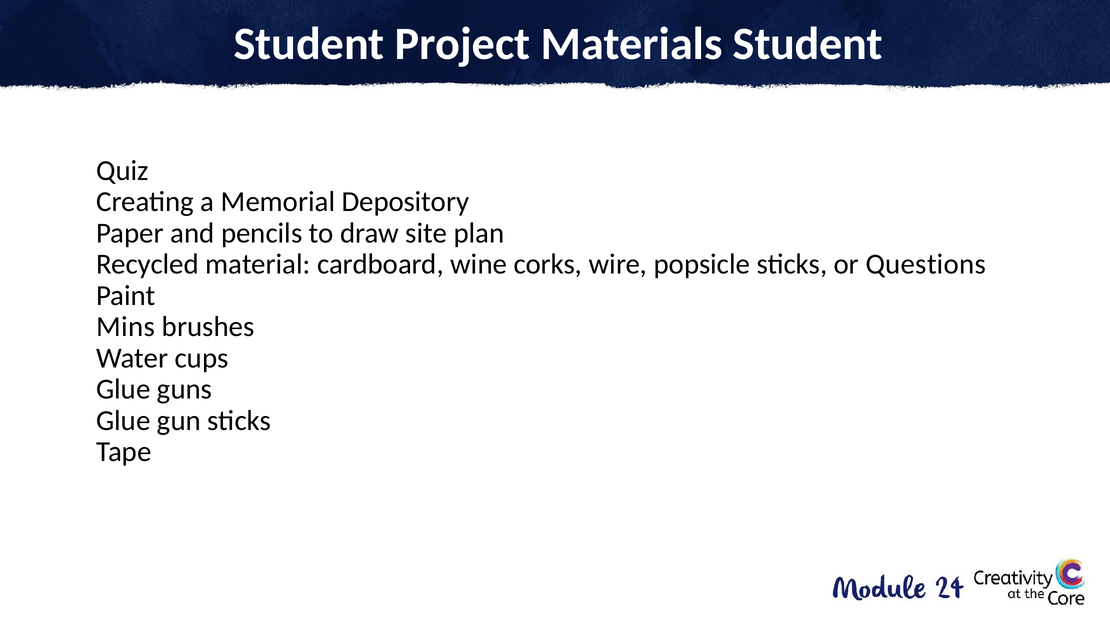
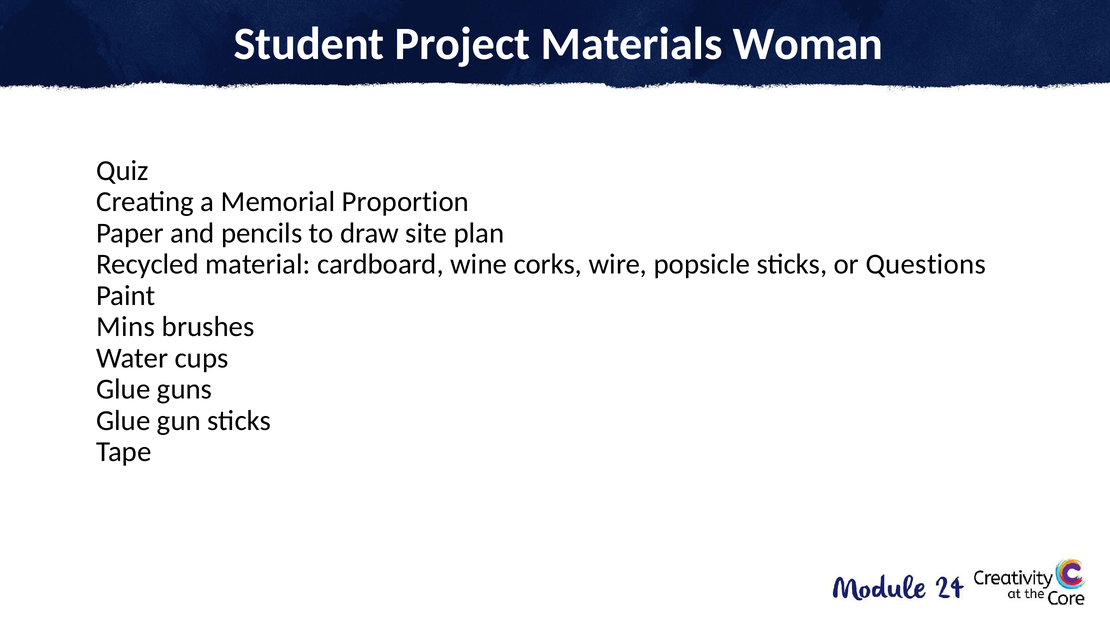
Materials Student: Student -> Woman
Depository: Depository -> Proportion
